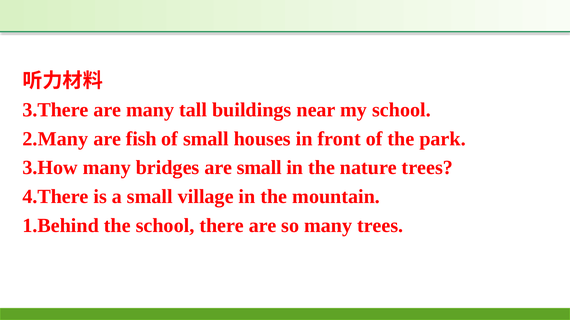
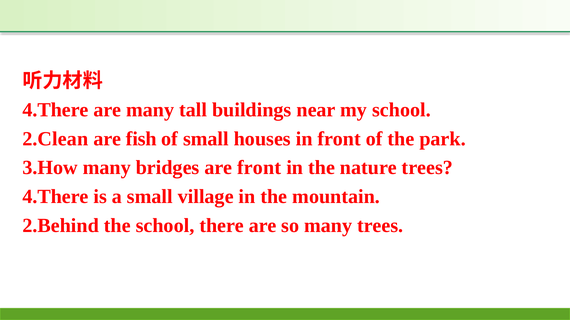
3.There at (55, 110): 3.There -> 4.There
2.Many: 2.Many -> 2.Clean
are small: small -> front
1.Behind: 1.Behind -> 2.Behind
